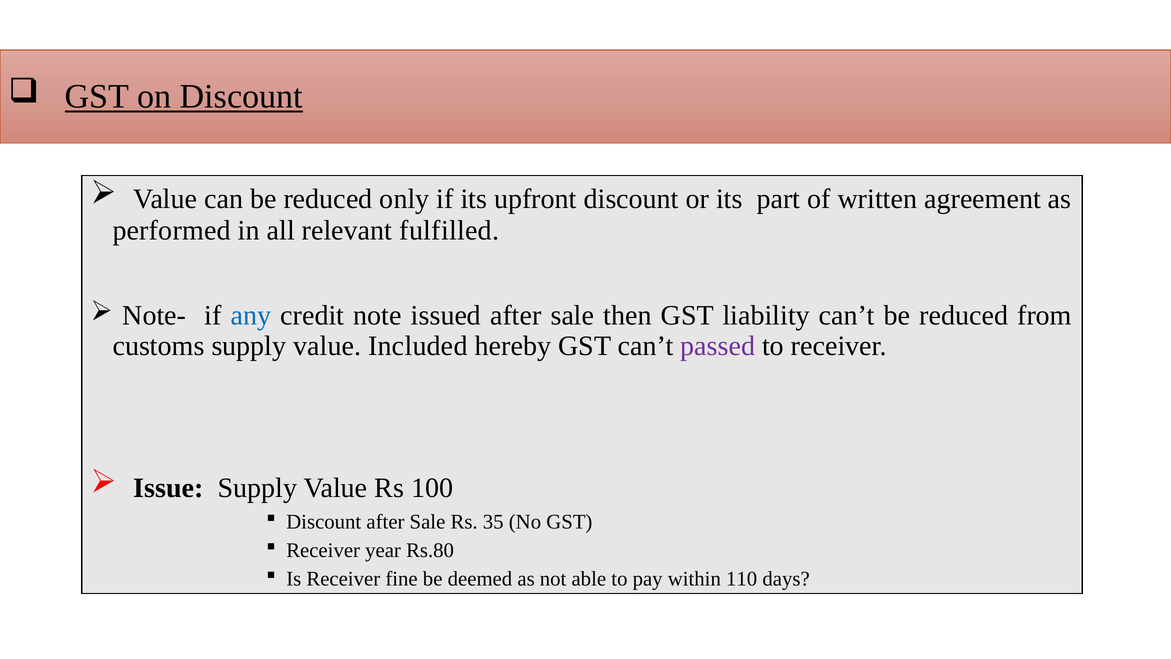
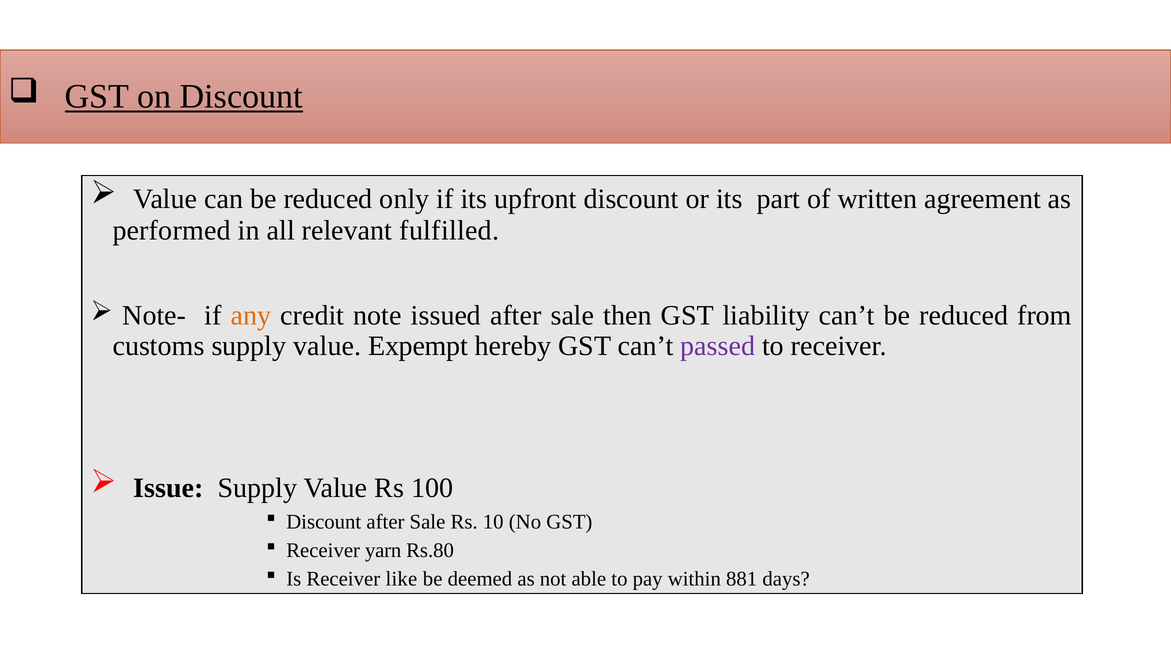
any colour: blue -> orange
Included: Included -> Expempt
35: 35 -> 10
year: year -> yarn
fine: fine -> like
110: 110 -> 881
